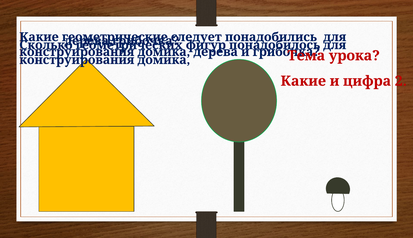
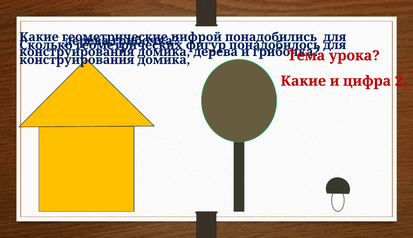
следует: следует -> цифрой
